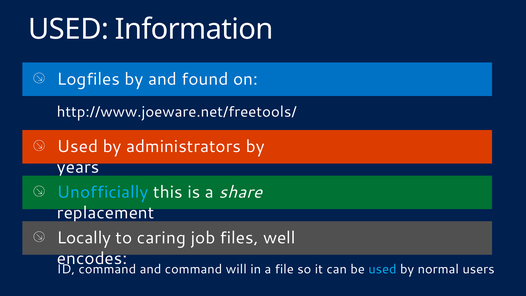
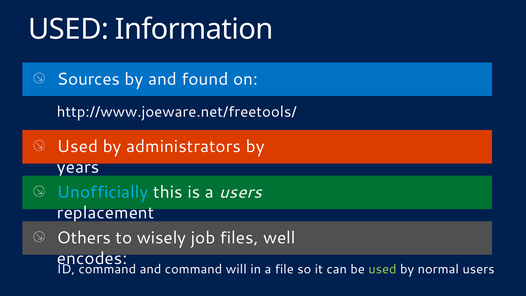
Logfiles: Logfiles -> Sources
a share: share -> users
Locally: Locally -> Others
caring: caring -> wisely
used at (382, 269) colour: light blue -> light green
